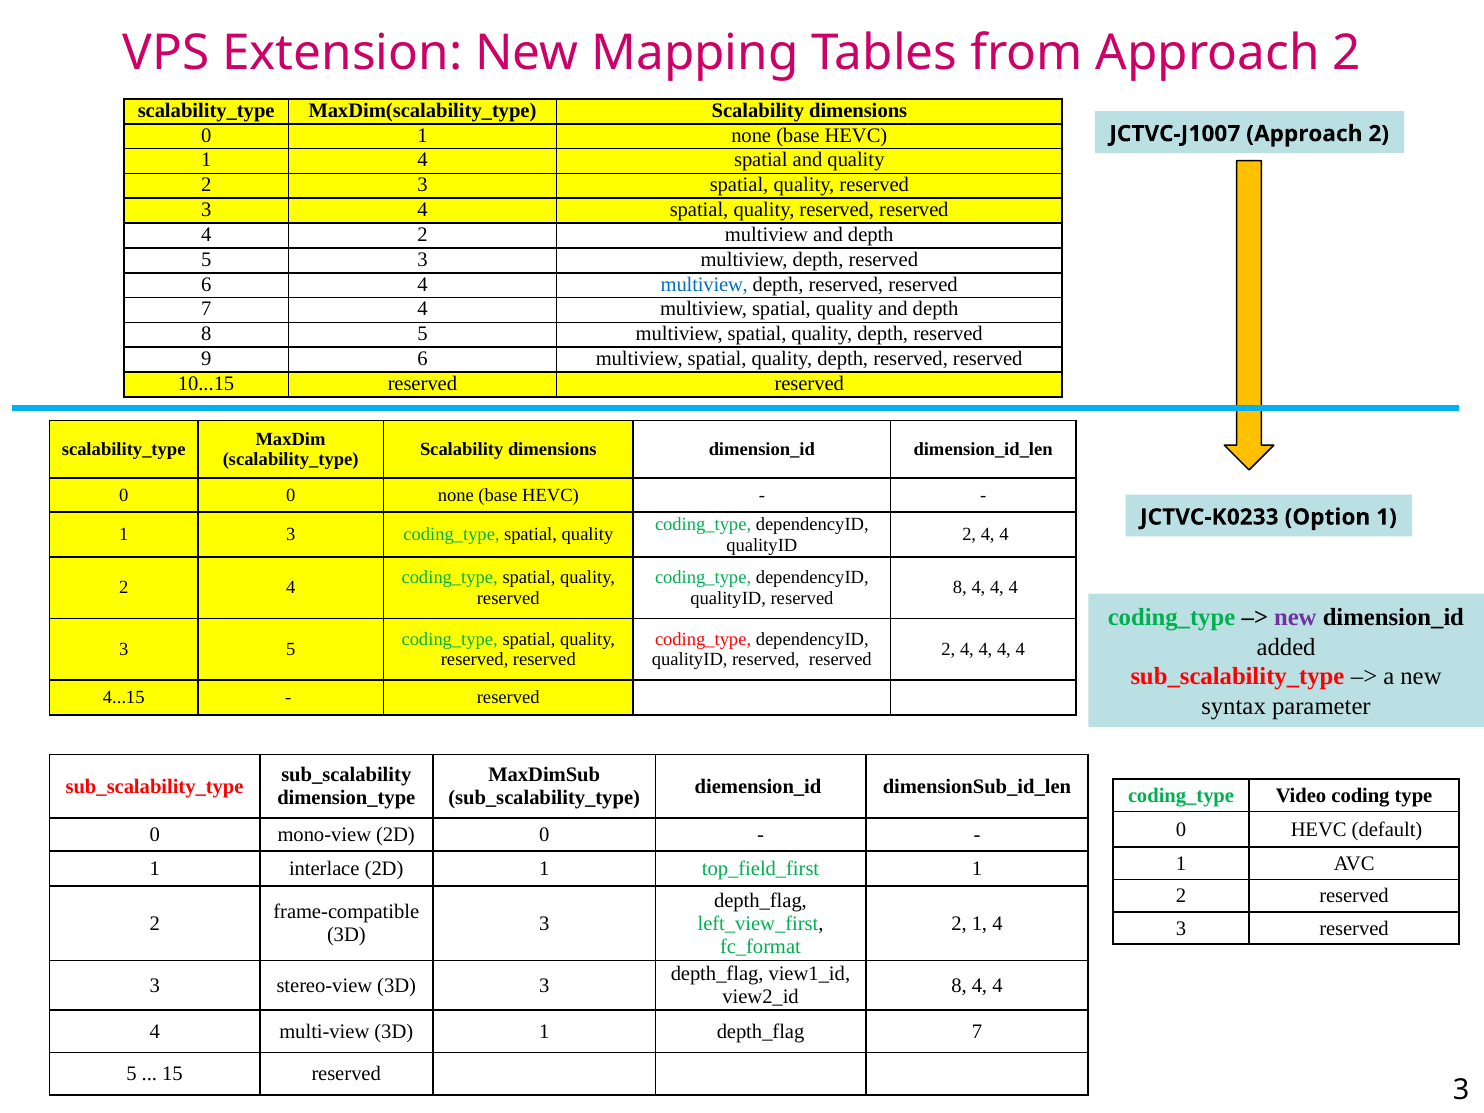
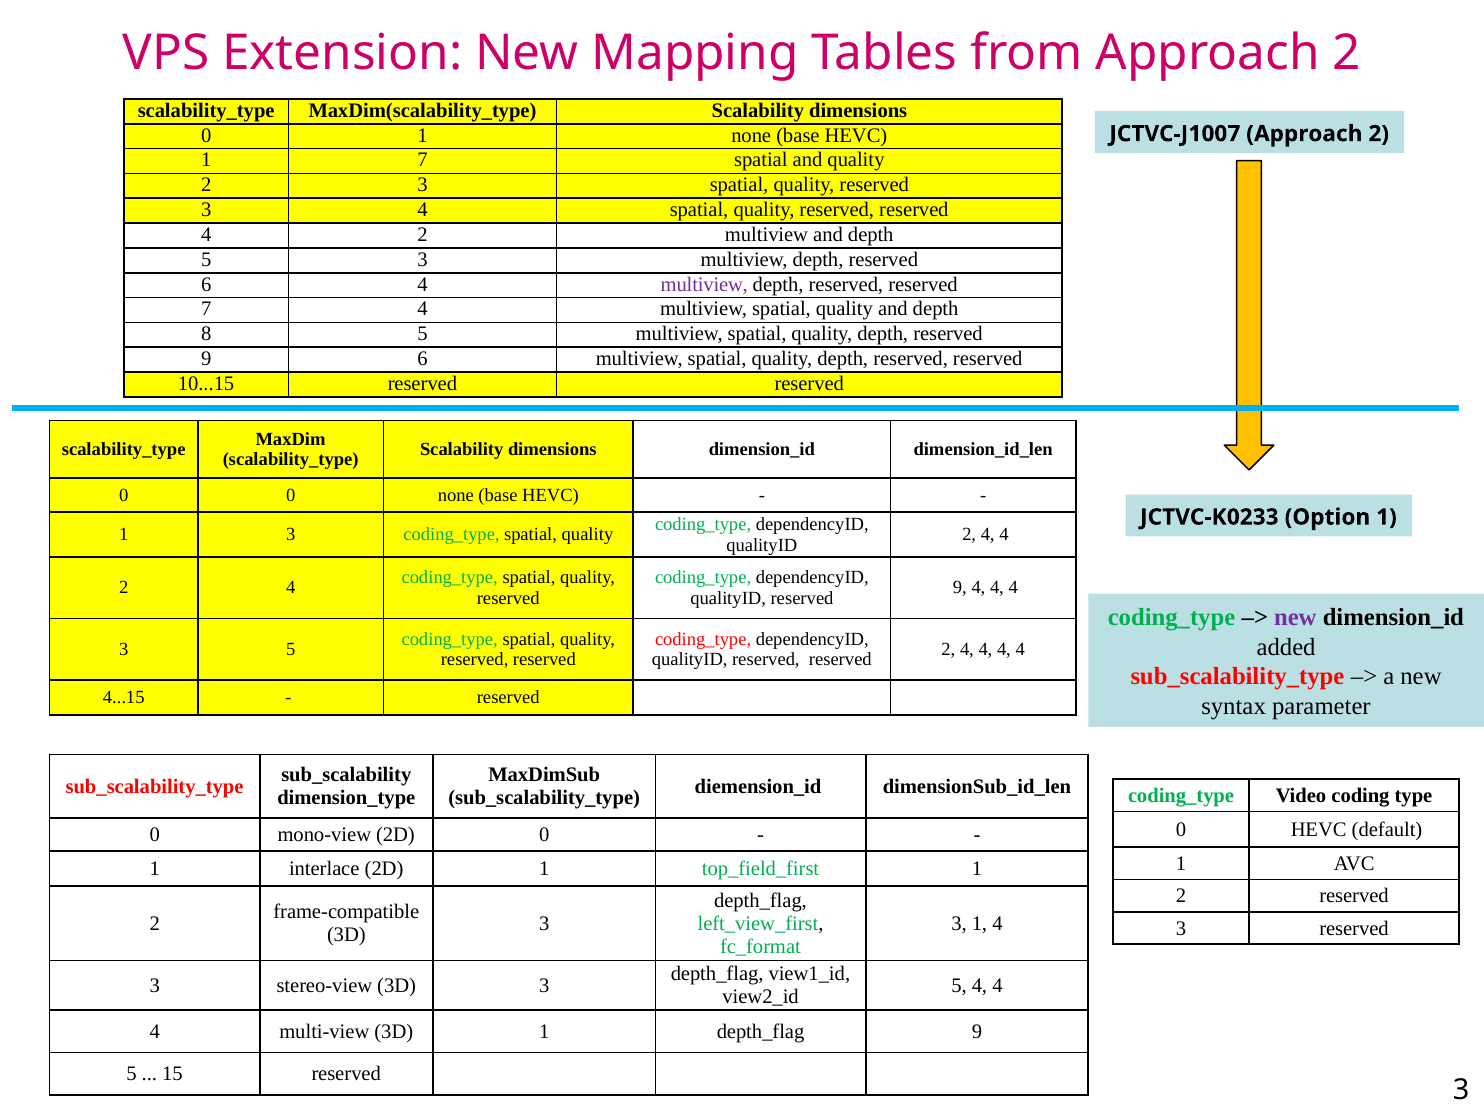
4 at (423, 160): 4 -> 7
multiview at (704, 284) colour: blue -> purple
8 at (960, 588): 8 -> 9
2 at (959, 923): 2 -> 3
8 at (959, 985): 8 -> 5
7 at (977, 1031): 7 -> 9
